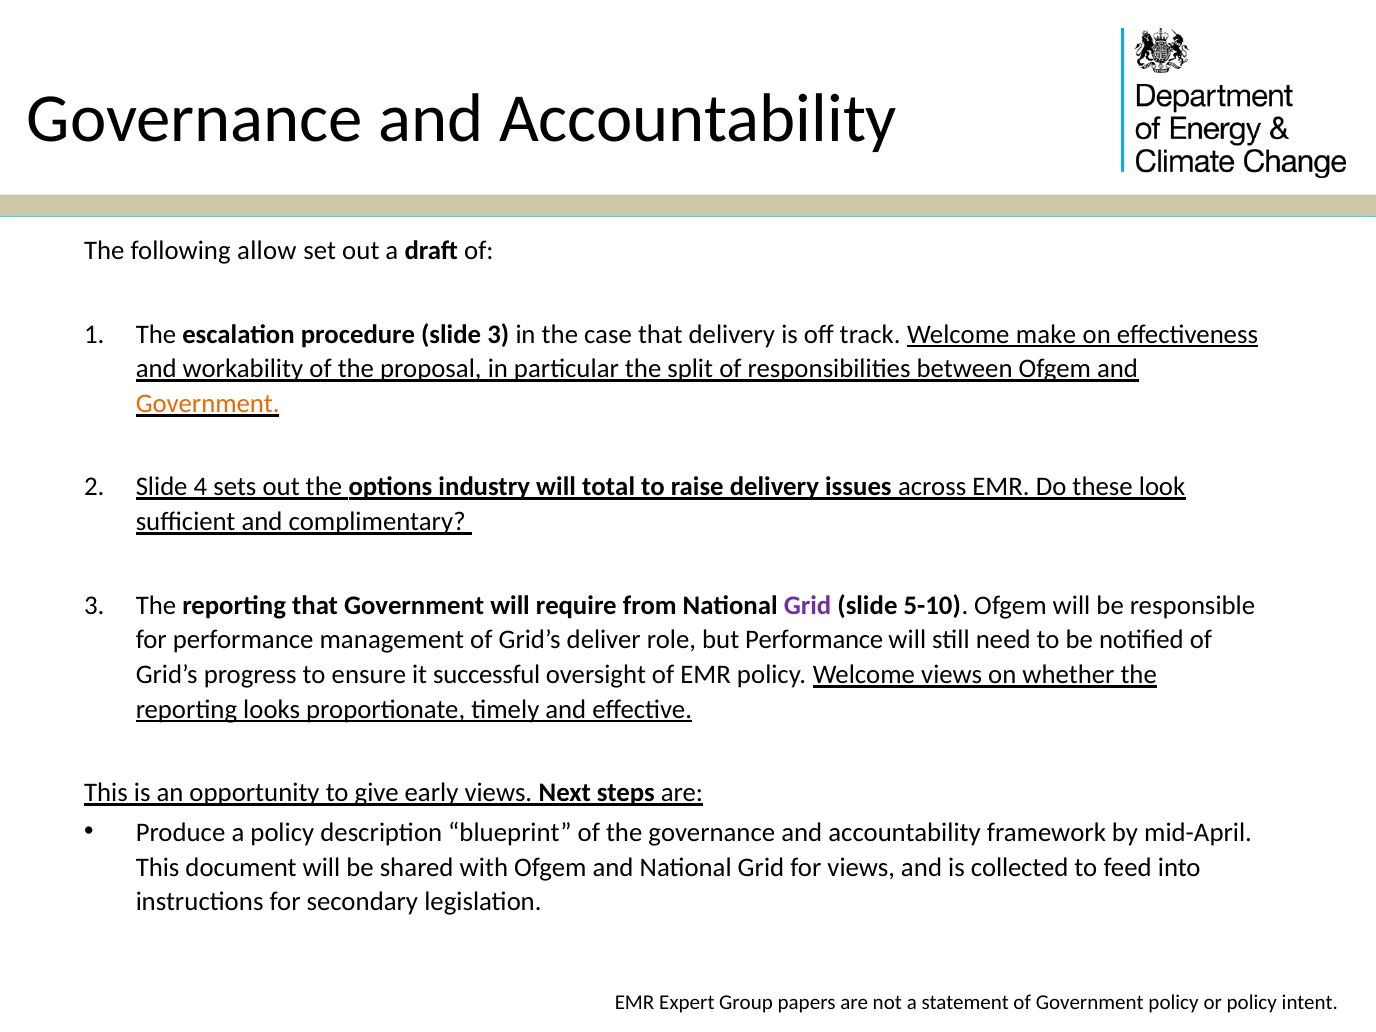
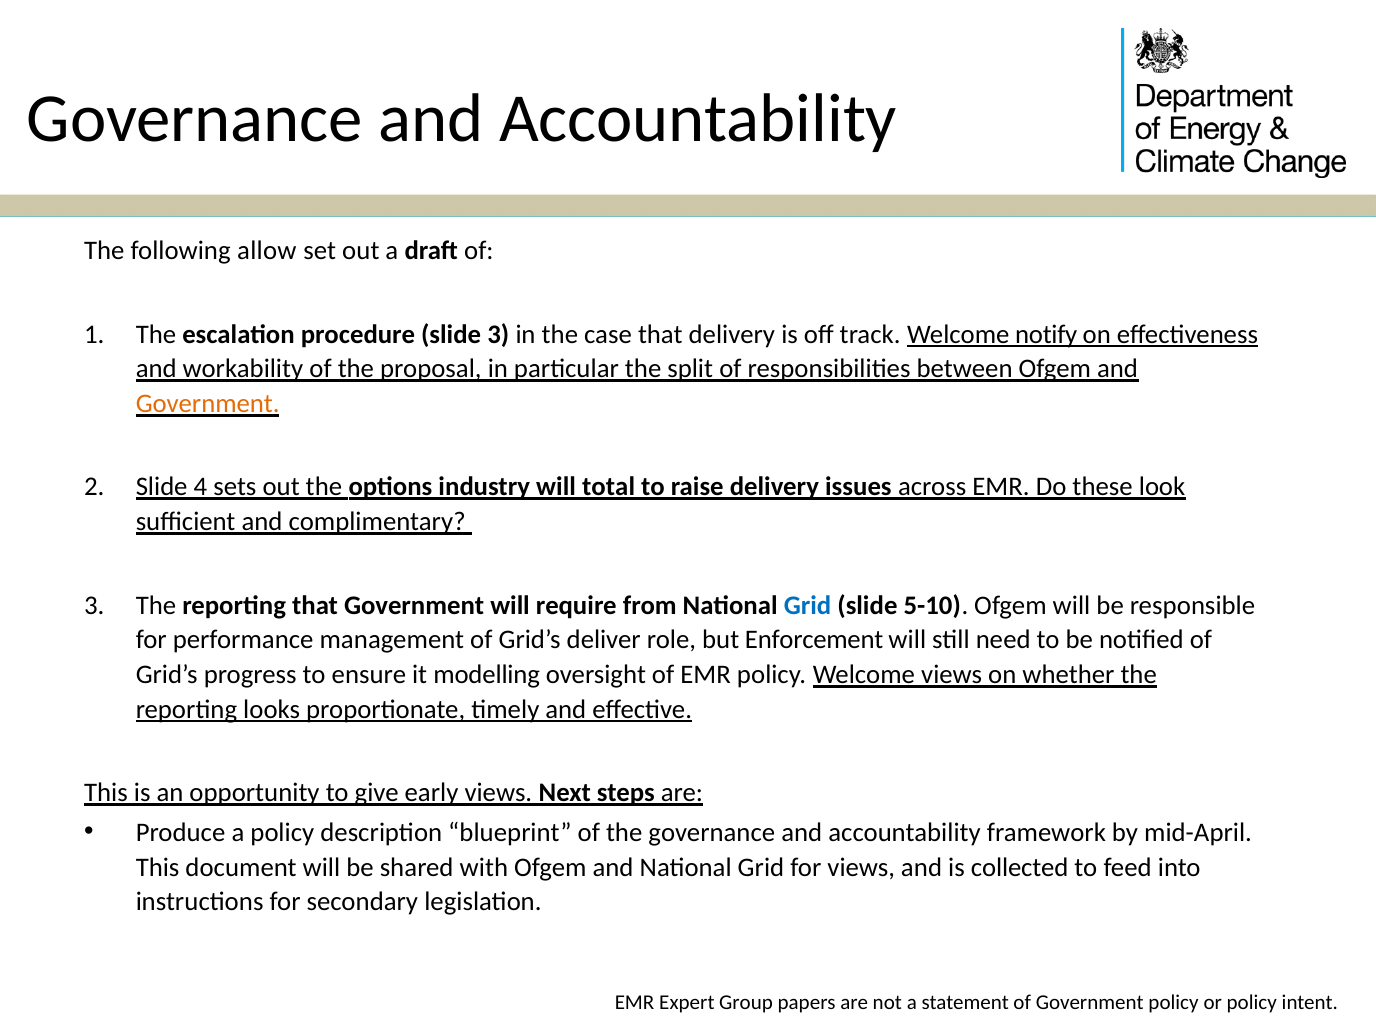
make: make -> notify
Grid at (807, 605) colour: purple -> blue
but Performance: Performance -> Enforcement
successful: successful -> modelling
